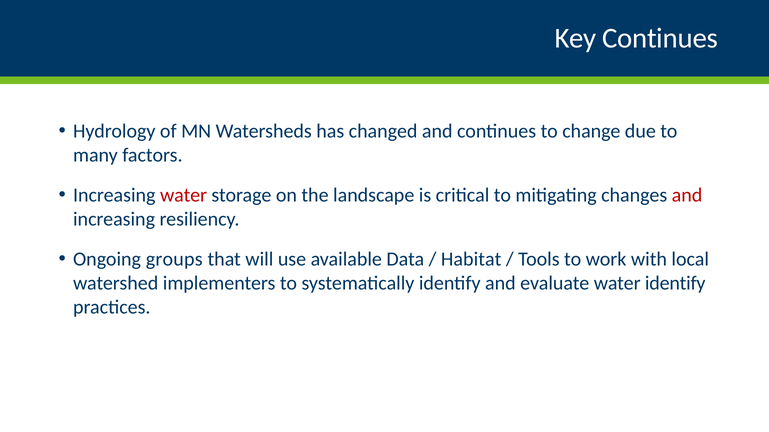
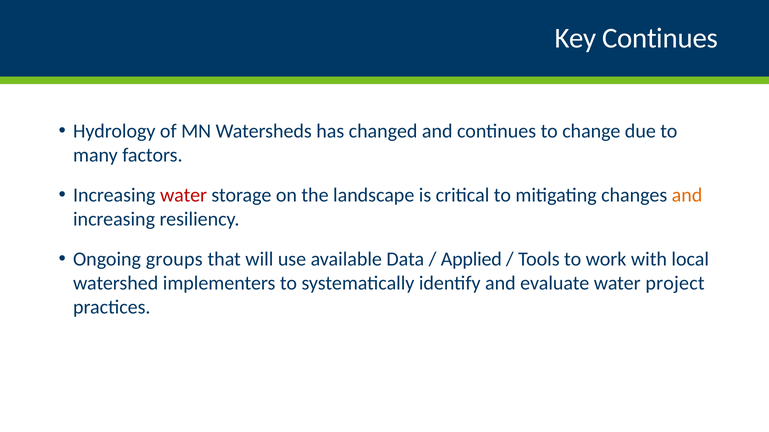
and at (687, 196) colour: red -> orange
Habitat: Habitat -> Applied
water identify: identify -> project
